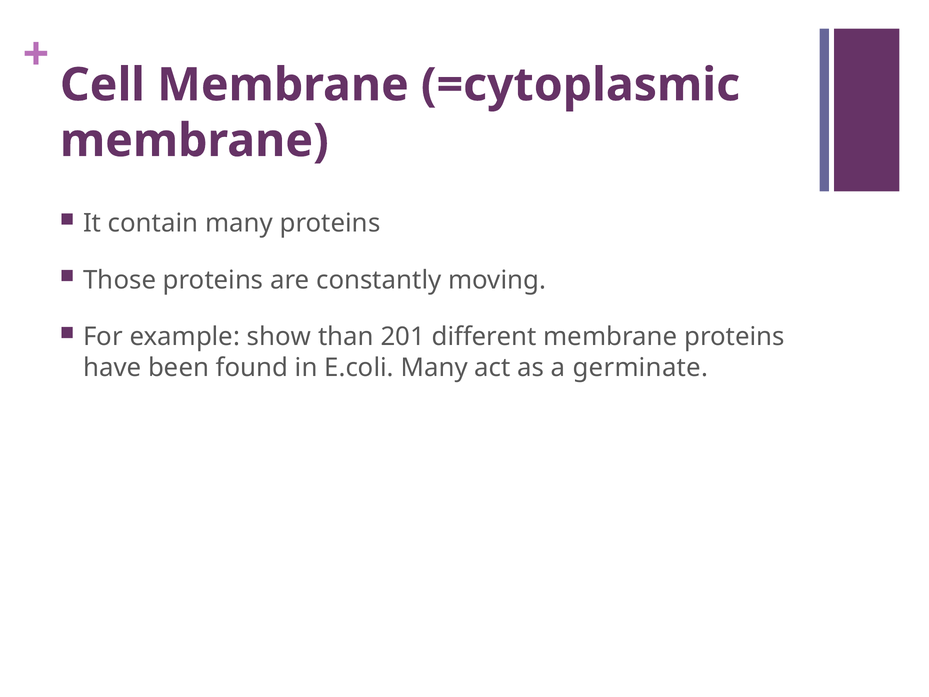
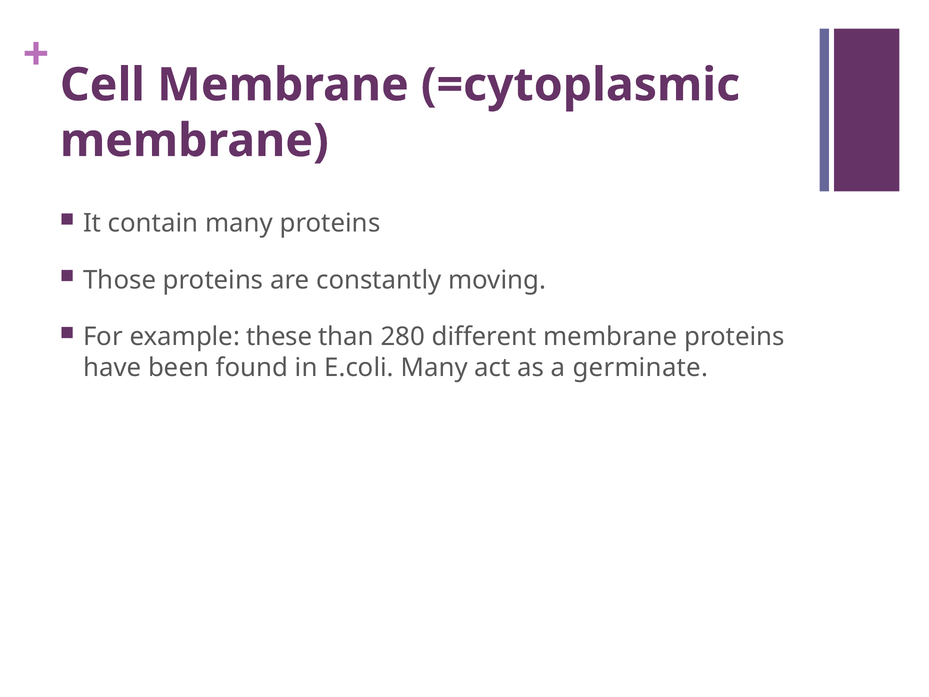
show: show -> these
201: 201 -> 280
